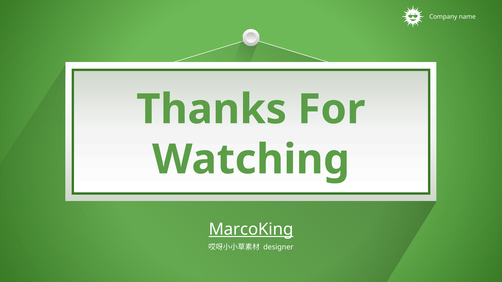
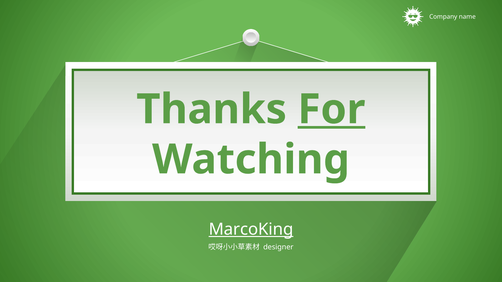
For underline: none -> present
